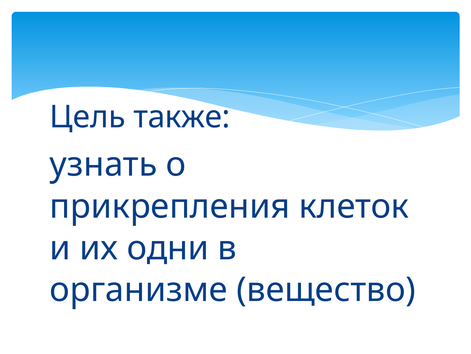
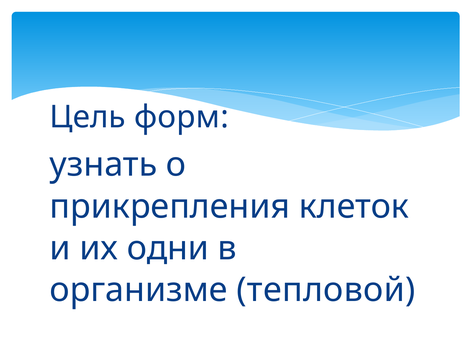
также: также -> форм
вещество: вещество -> тепловой
